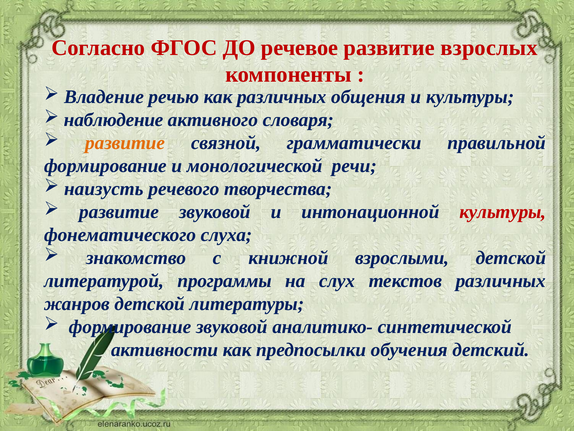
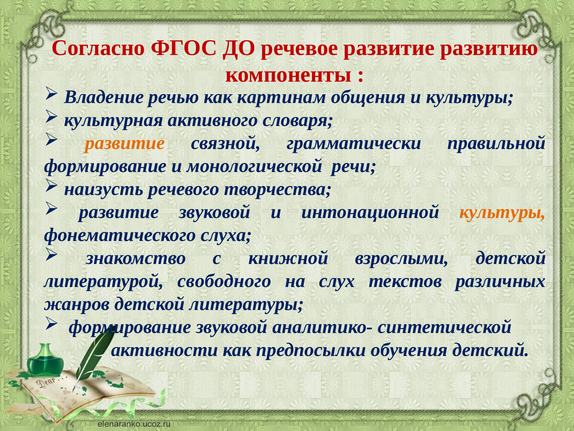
взрослых: взрослых -> развитию
как различных: различных -> картинам
наблюдение: наблюдение -> культурная
культуры at (503, 212) colour: red -> orange
программы: программы -> свободного
